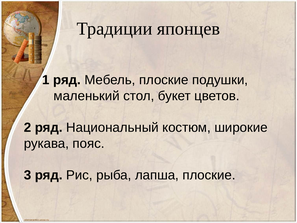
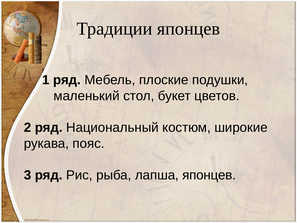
лапша плоские: плоские -> японцев
